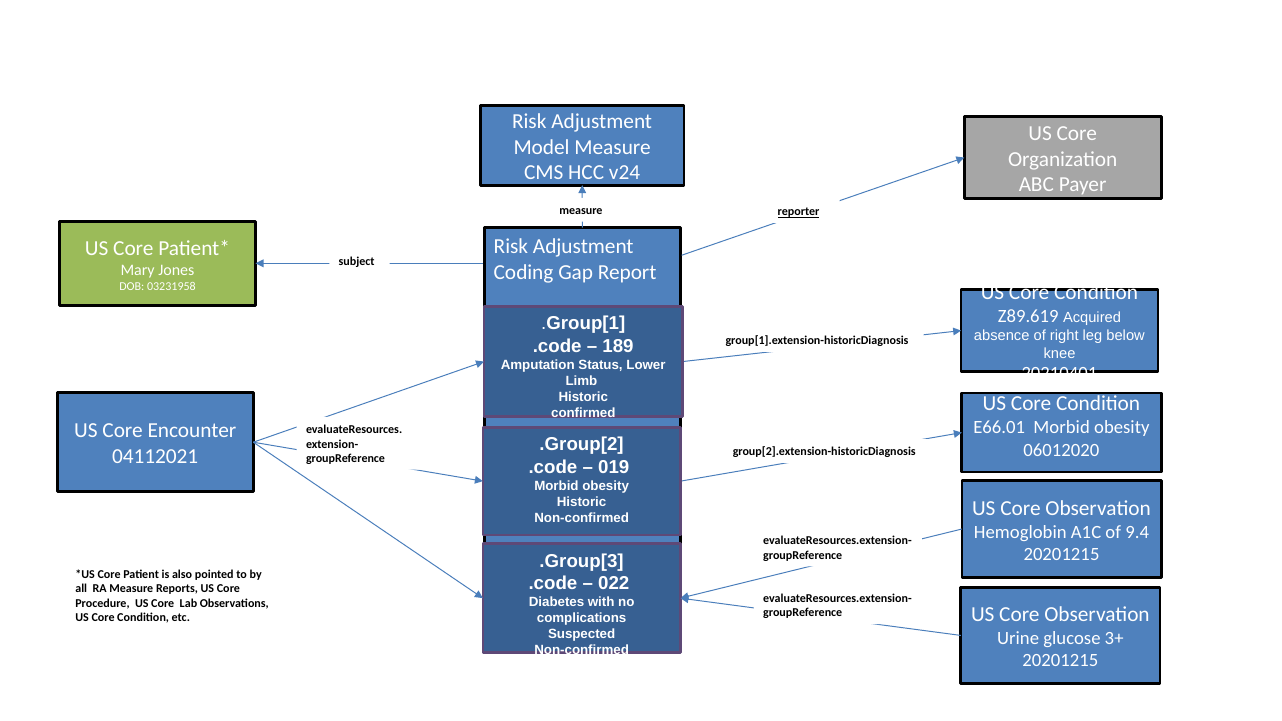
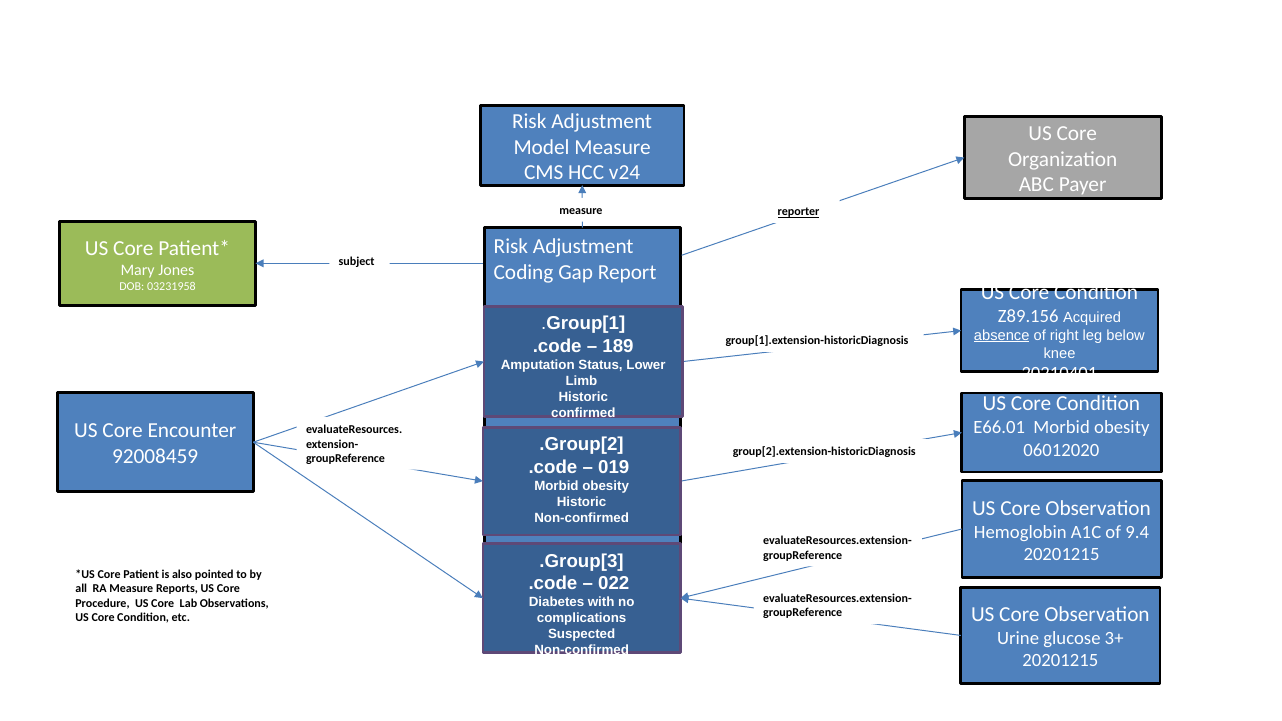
Z89.619: Z89.619 -> Z89.156
absence underline: none -> present
04112021: 04112021 -> 92008459
